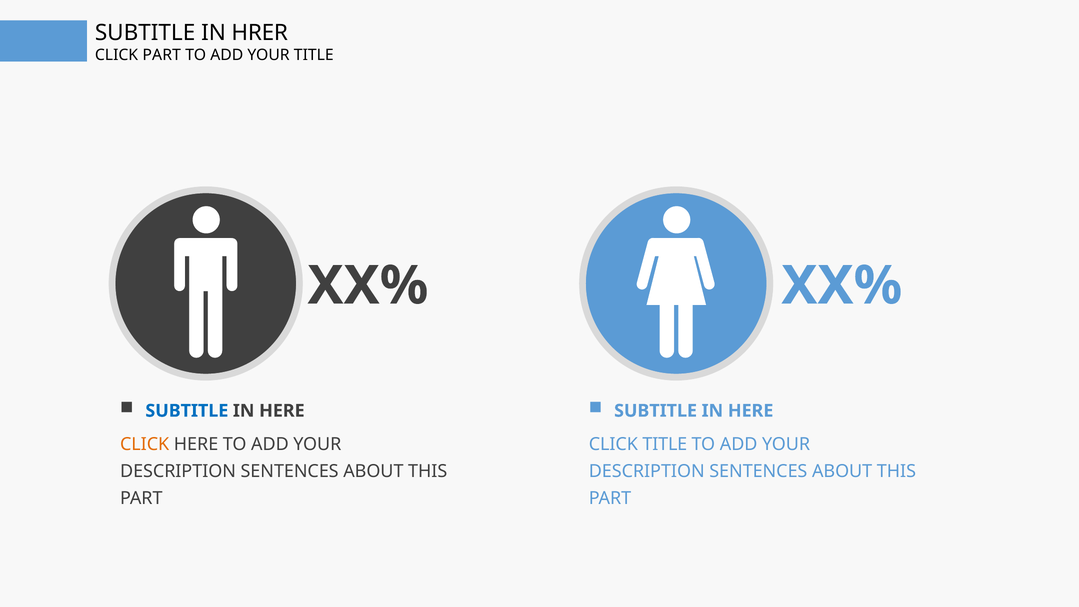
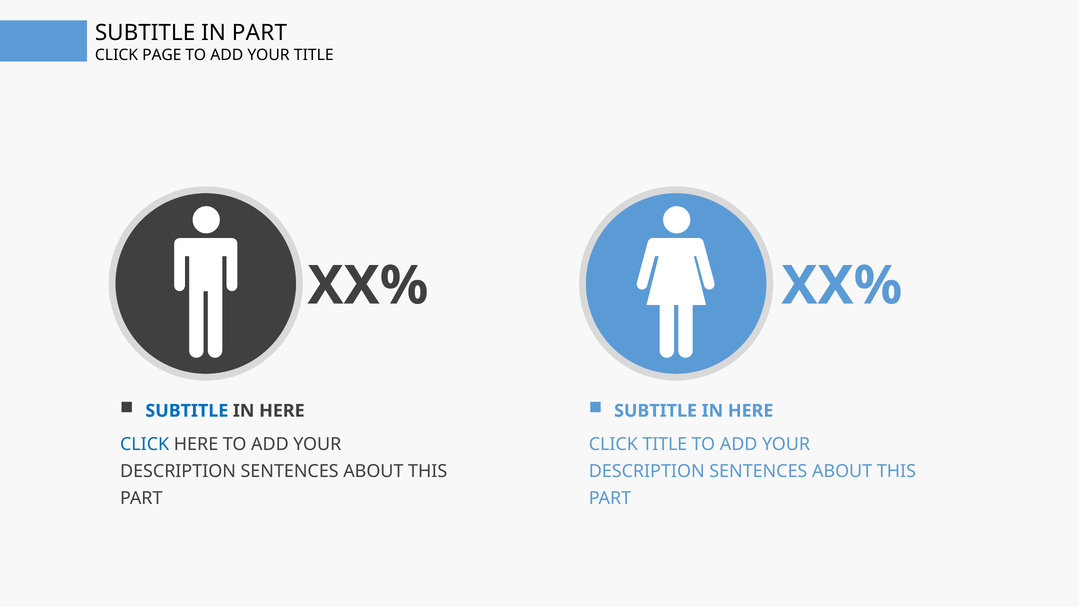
IN HRER: HRER -> PART
CLICK PART: PART -> PAGE
CLICK at (145, 444) colour: orange -> blue
